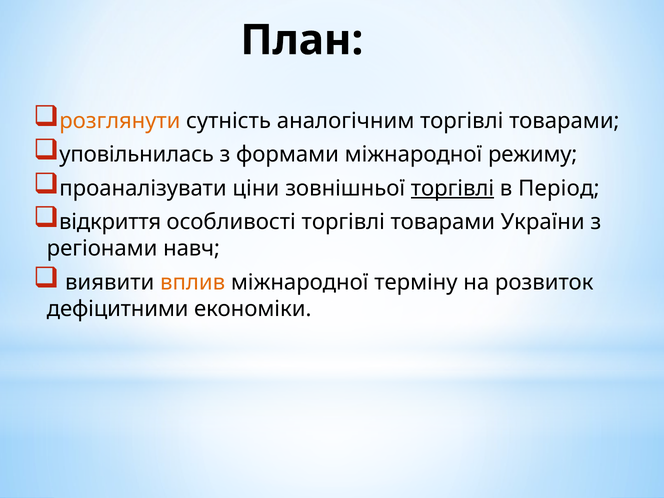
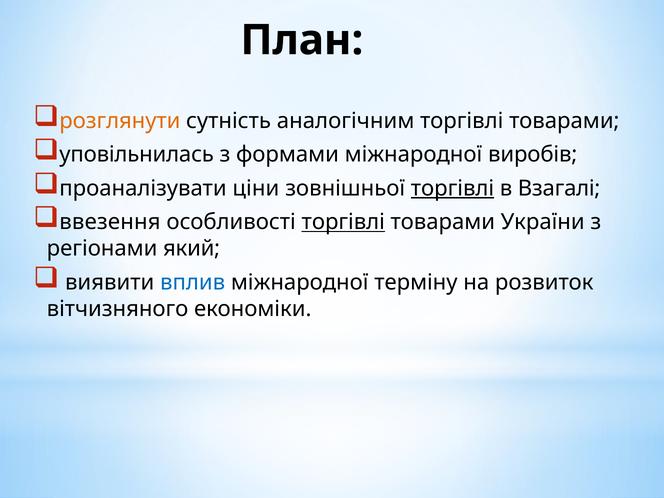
режиму: режиму -> виробів
Період: Період -> Взагалі
відкриття: відкриття -> ввезення
торгівлі at (343, 222) underline: none -> present
навч: навч -> який
вплив colour: orange -> blue
дефіцитними: дефіцитними -> вітчизняного
